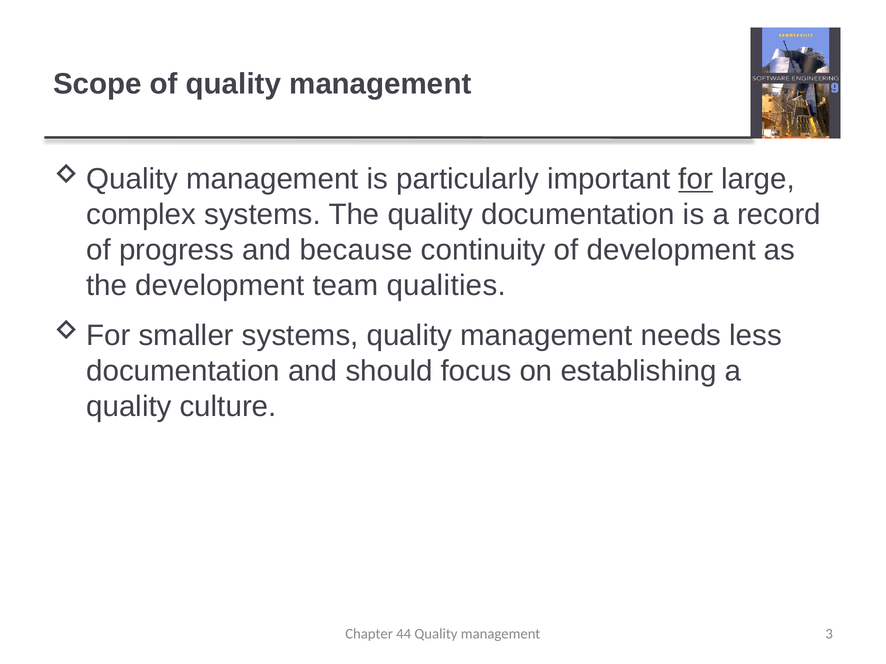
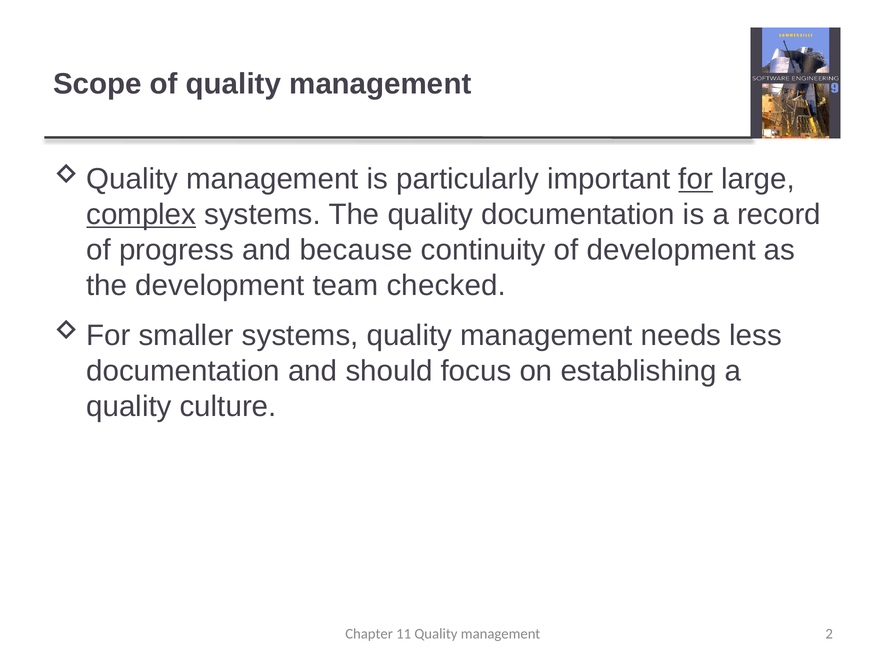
complex underline: none -> present
qualities: qualities -> checked
44: 44 -> 11
3: 3 -> 2
